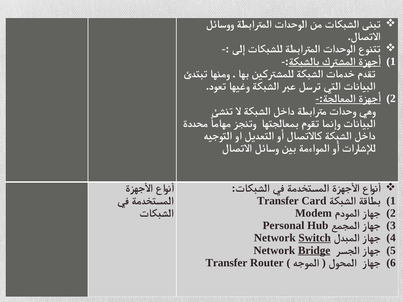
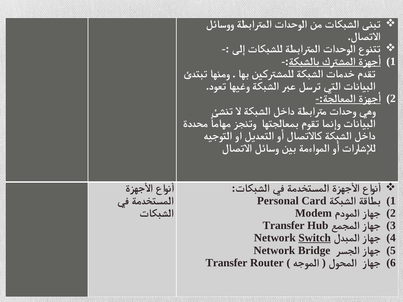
Transfer at (278, 201): Transfer -> Personal
Personal at (284, 226): Personal -> Transfer
Bridge underline: present -> none
